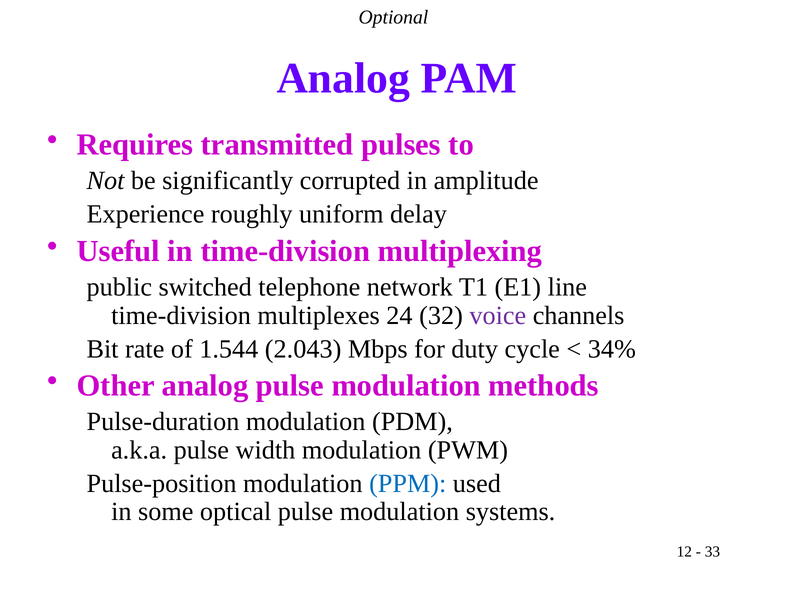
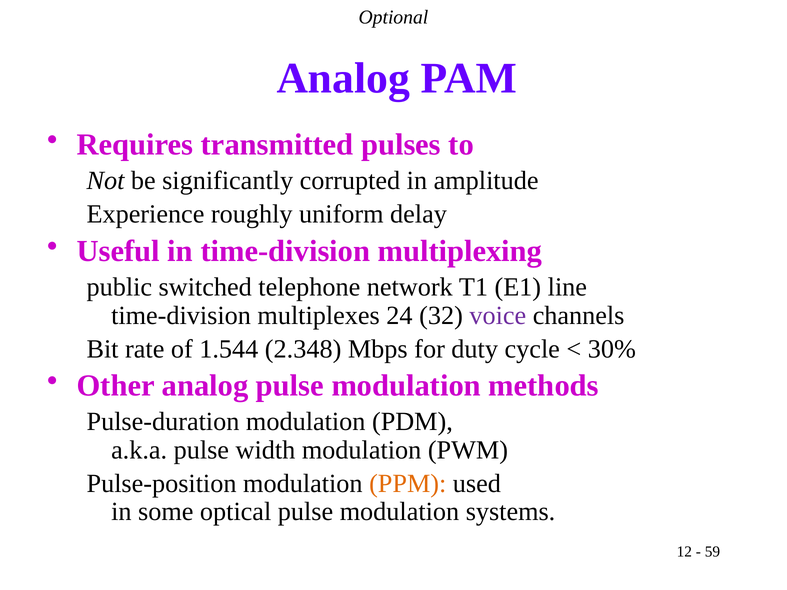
2.043: 2.043 -> 2.348
34%: 34% -> 30%
PPM colour: blue -> orange
33: 33 -> 59
